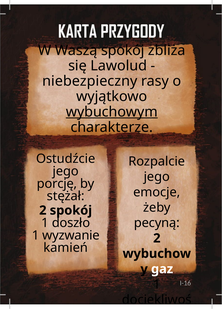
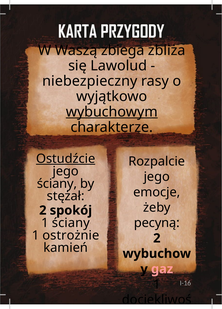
Waszą spokój: spokój -> zbiega
Ostudźcie underline: none -> present
porcję at (57, 184): porcję -> ściany
1 doszło: doszło -> ściany
wyzwanie: wyzwanie -> ostrożnie
gaz colour: white -> pink
